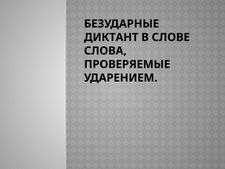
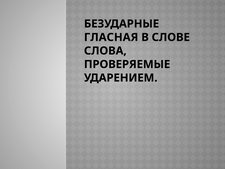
ДИКТАНТ: ДИКТАНТ -> ГЛАСНАЯ
